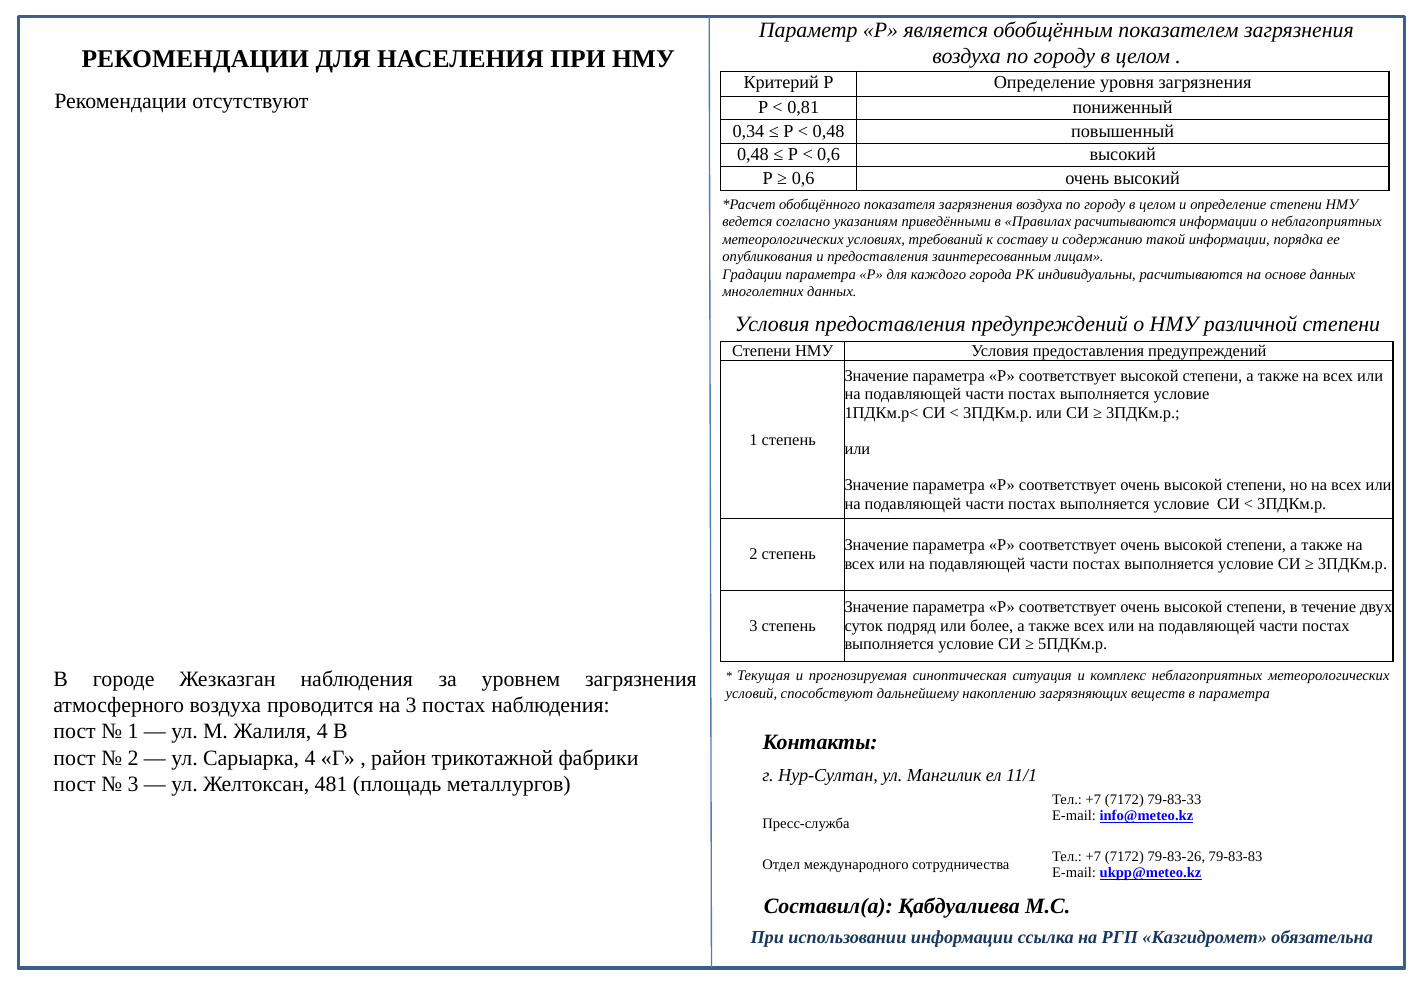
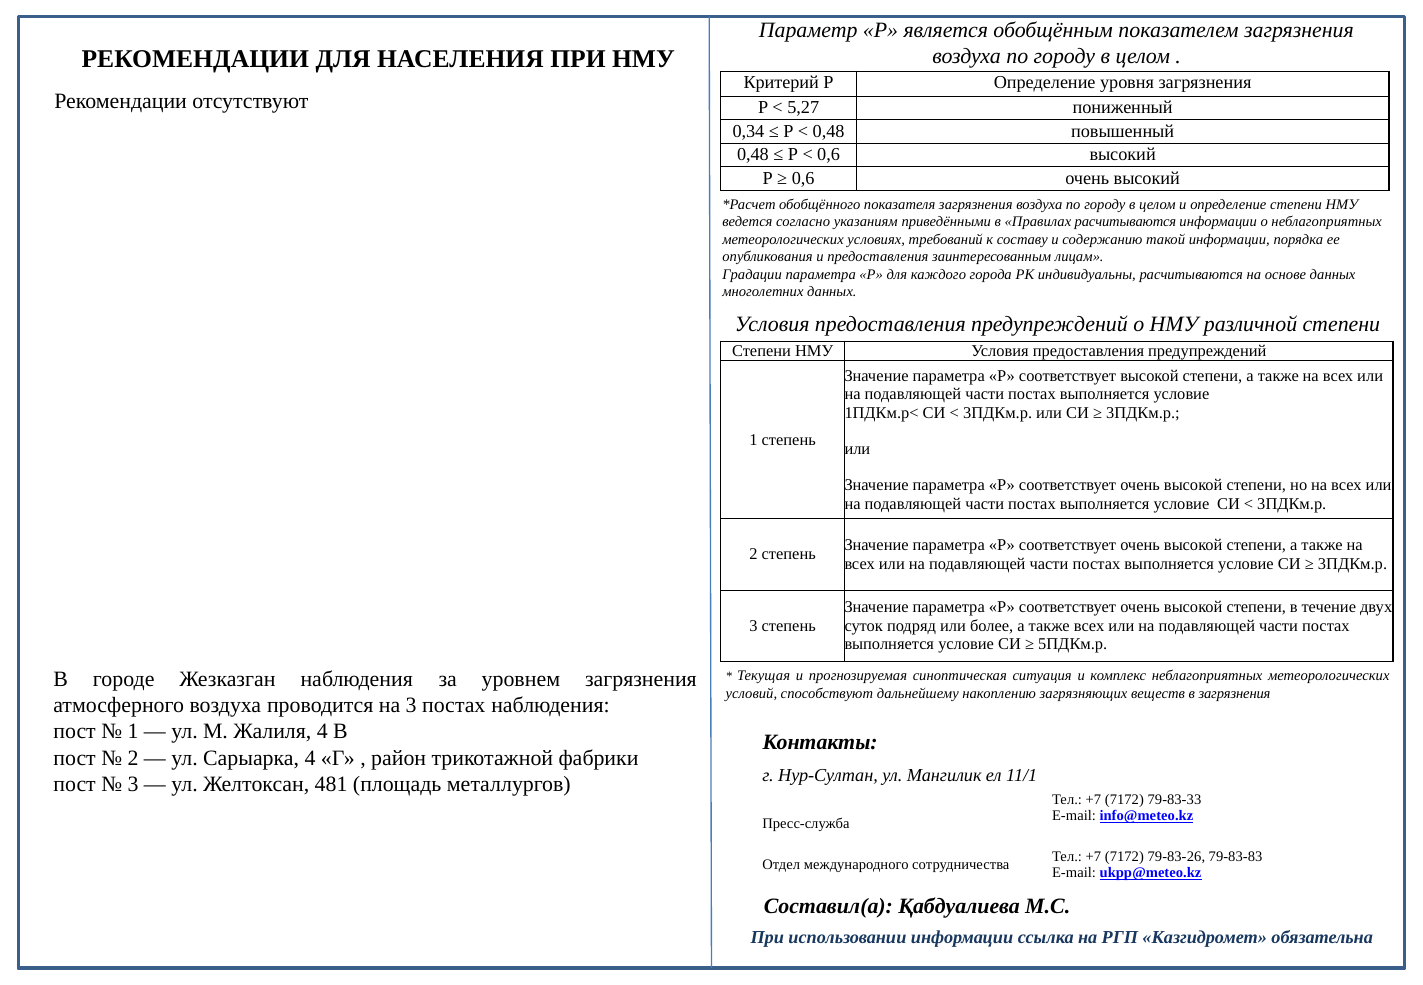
0,81: 0,81 -> 5,27
в параметра: параметра -> загрязнения
